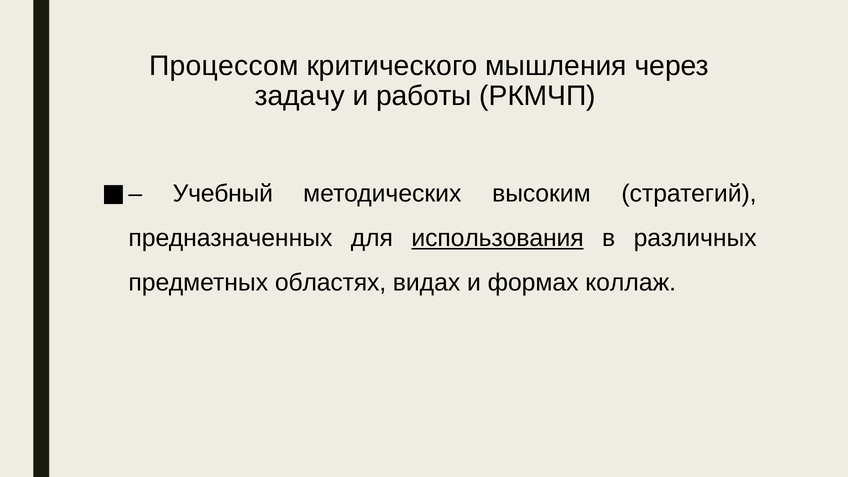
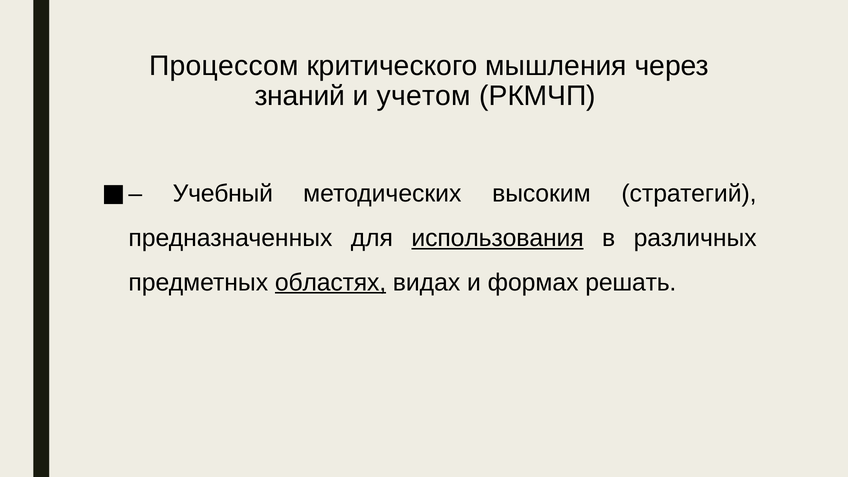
задачу: задачу -> знаний
работы: работы -> учетом
областях underline: none -> present
коллаж: коллаж -> решать
